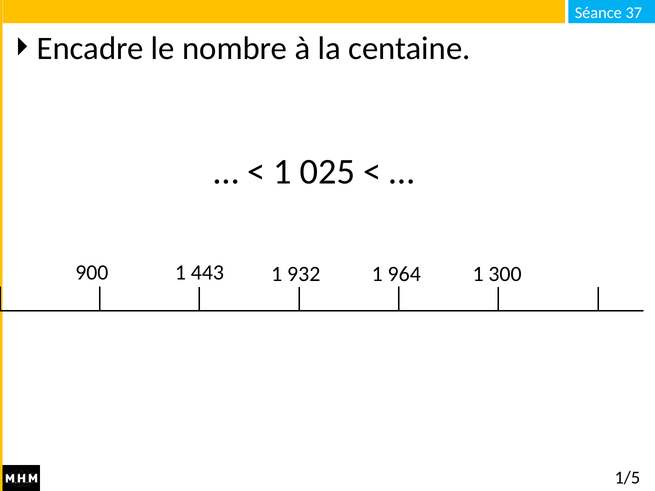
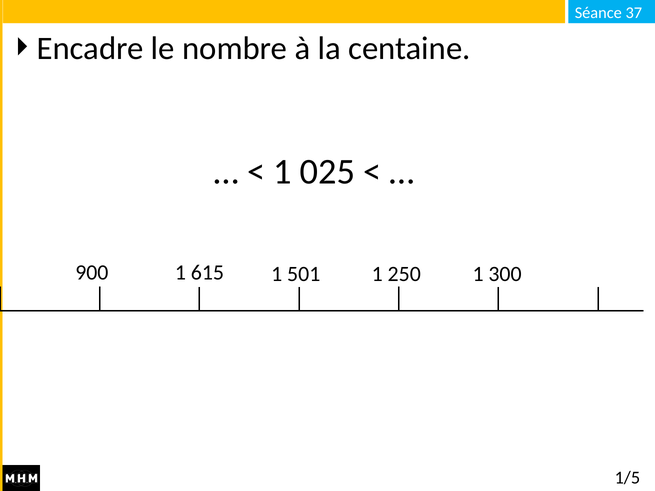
443: 443 -> 615
932: 932 -> 501
964: 964 -> 250
